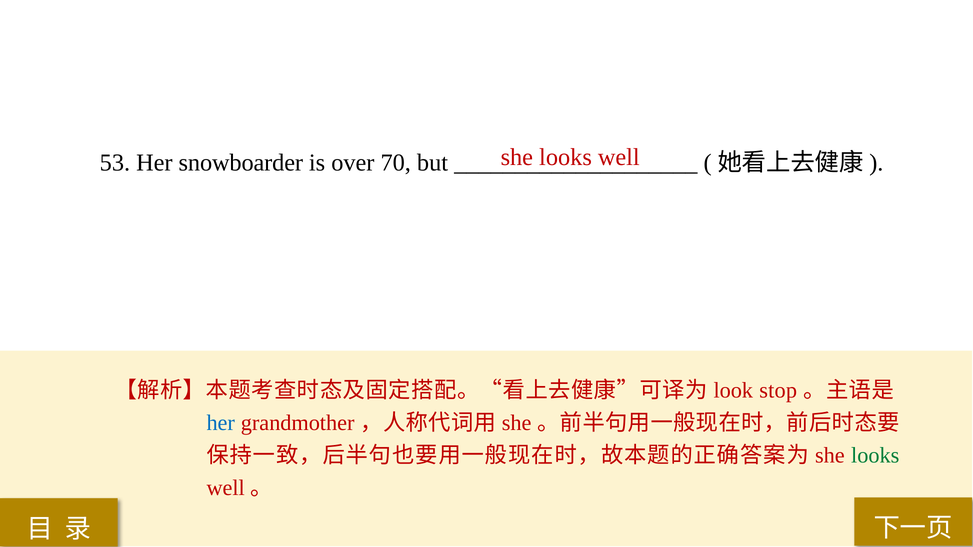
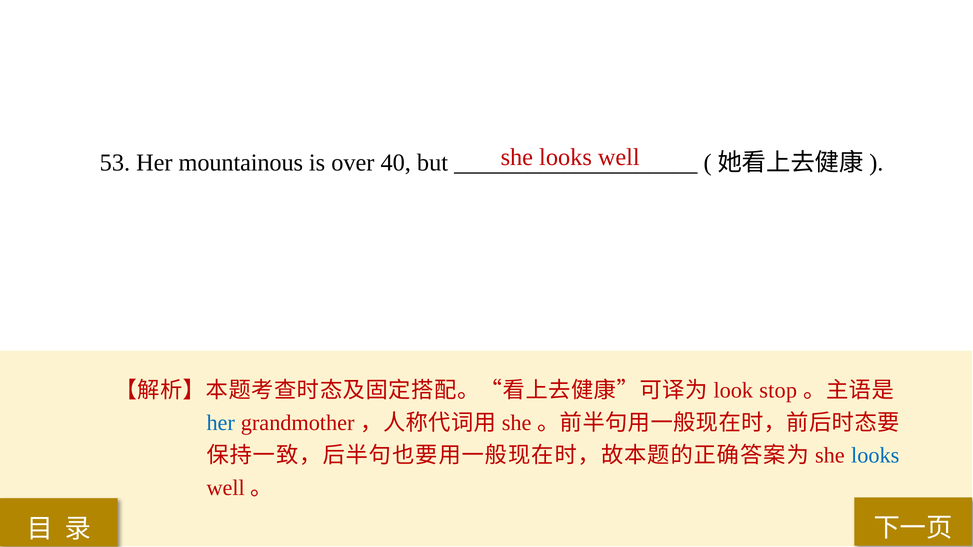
snowboarder: snowboarder -> mountainous
70: 70 -> 40
looks at (875, 456) colour: green -> blue
